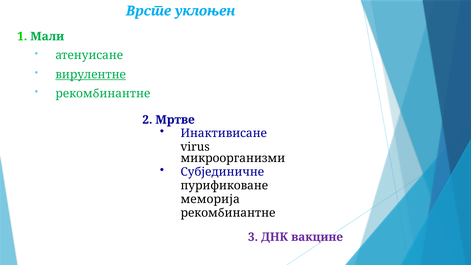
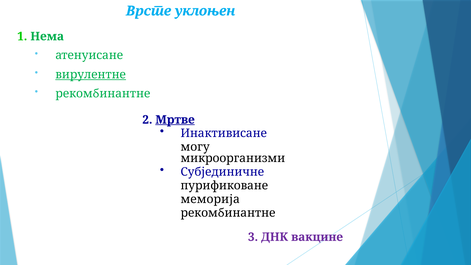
Мали: Мали -> Нема
Мртве underline: none -> present
virus: virus -> могу
